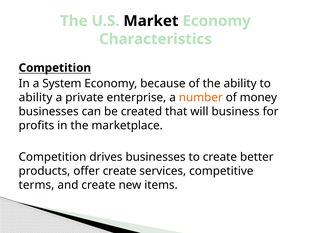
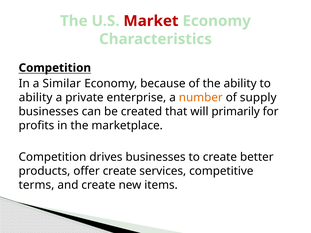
Market colour: black -> red
System: System -> Similar
money: money -> supply
business: business -> primarily
